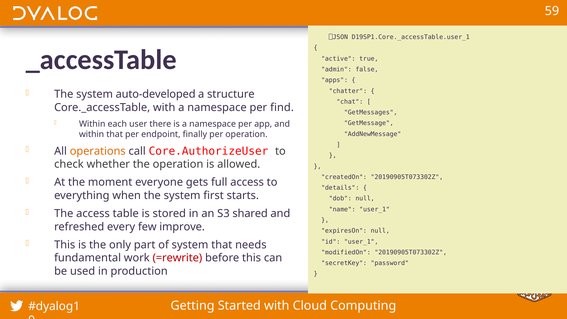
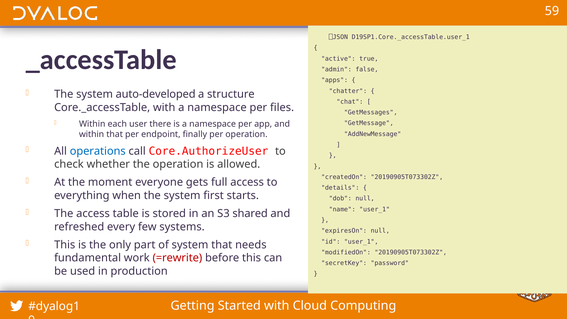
find: find -> files
operations colour: orange -> blue
improve: improve -> systems
